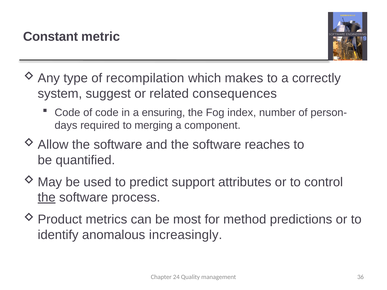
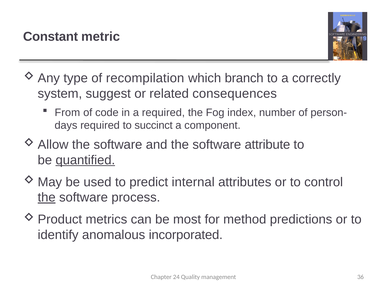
makes: makes -> branch
Code at (67, 113): Code -> From
a ensuring: ensuring -> required
merging: merging -> succinct
reaches: reaches -> attribute
quantified underline: none -> present
support: support -> internal
increasingly: increasingly -> incorporated
